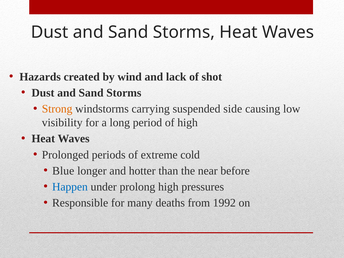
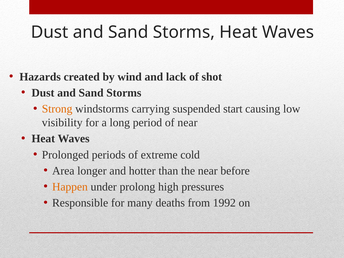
side: side -> start
of high: high -> near
Blue: Blue -> Area
Happen colour: blue -> orange
